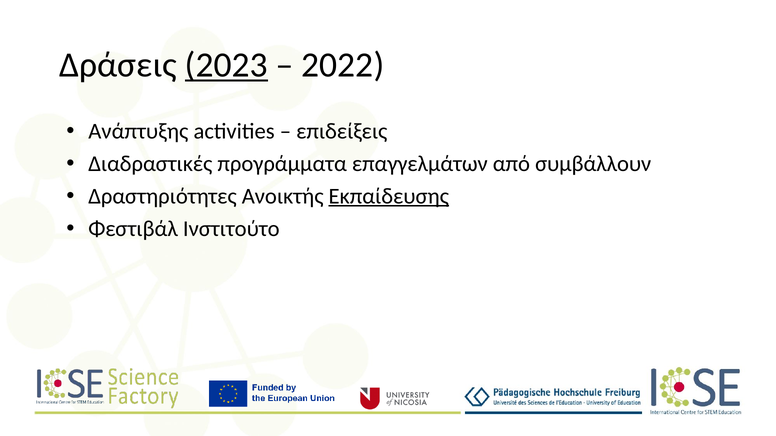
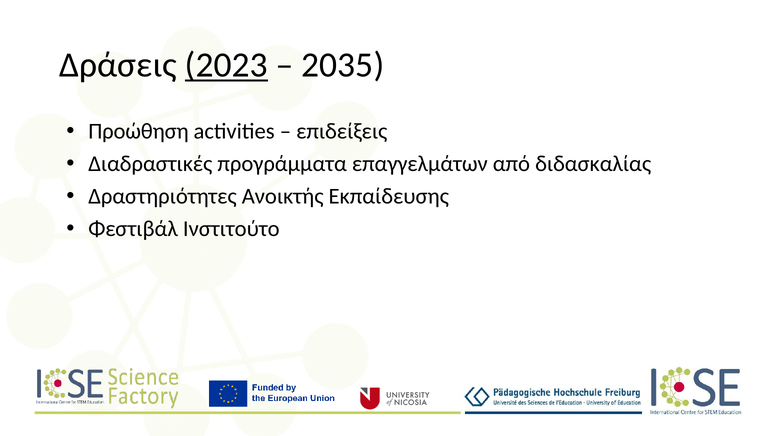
2022: 2022 -> 2035
Ανάπτυξης: Ανάπτυξης -> Προώθηση
συμβάλλουν: συμβάλλουν -> διδασκαλίας
Εκπαίδευσης underline: present -> none
